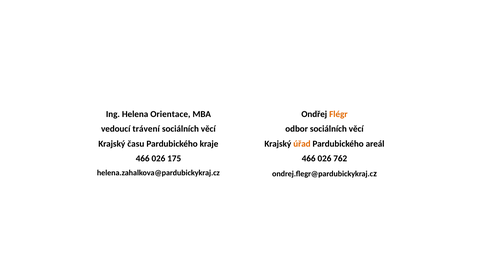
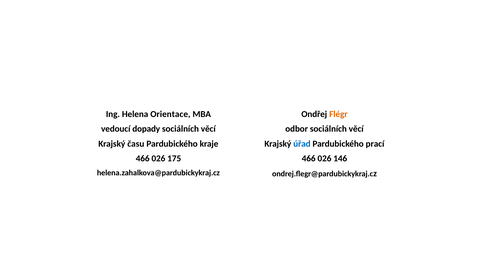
trávení: trávení -> dopady
úřad colour: orange -> blue
areál: areál -> prací
762: 762 -> 146
